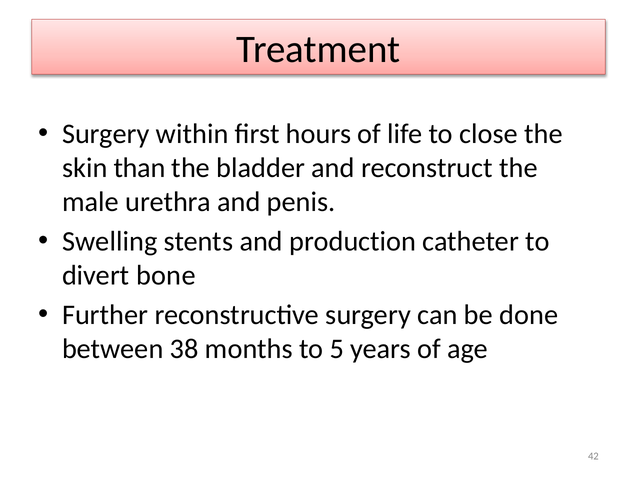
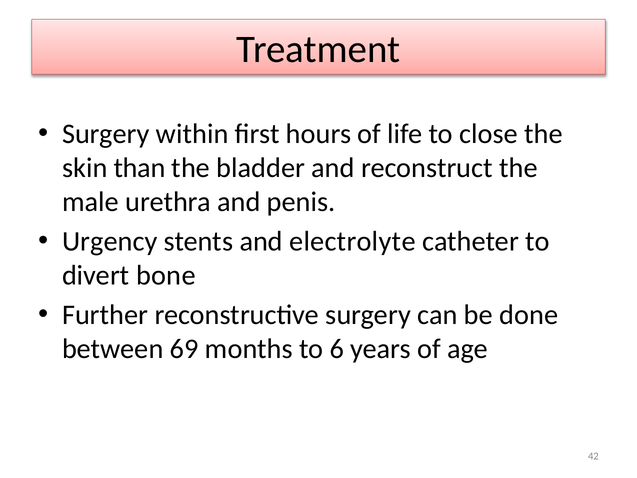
Swelling: Swelling -> Urgency
production: production -> electrolyte
38: 38 -> 69
5: 5 -> 6
